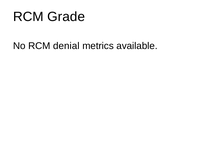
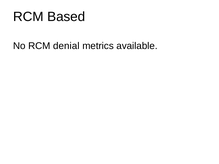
Grade: Grade -> Based
